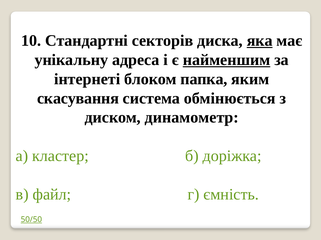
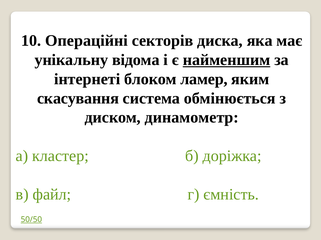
Стандартні: Стандартні -> Операційні
яка underline: present -> none
адреса: адреса -> відома
папка: папка -> ламер
